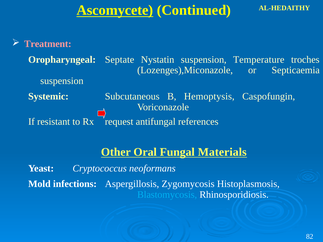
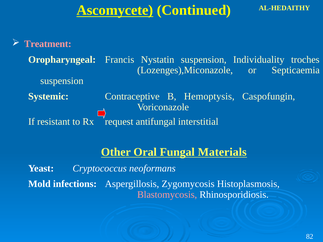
Septate: Septate -> Francis
Temperature: Temperature -> Individuality
Subcutaneous: Subcutaneous -> Contraceptive
references: references -> interstitial
Blastomycosis colour: light blue -> pink
